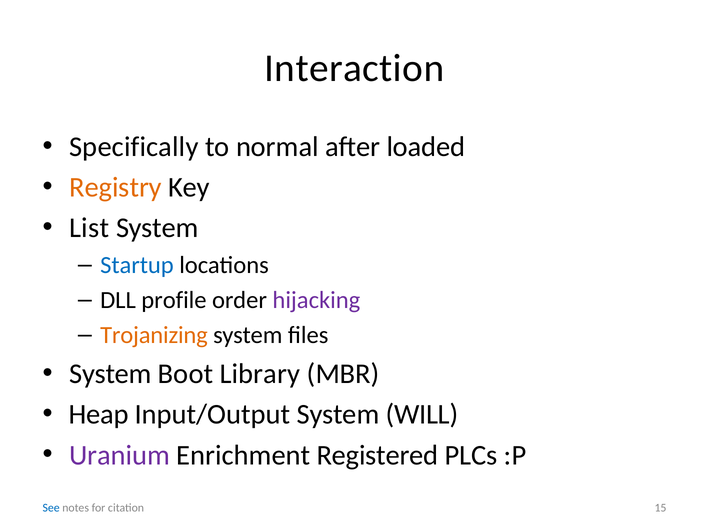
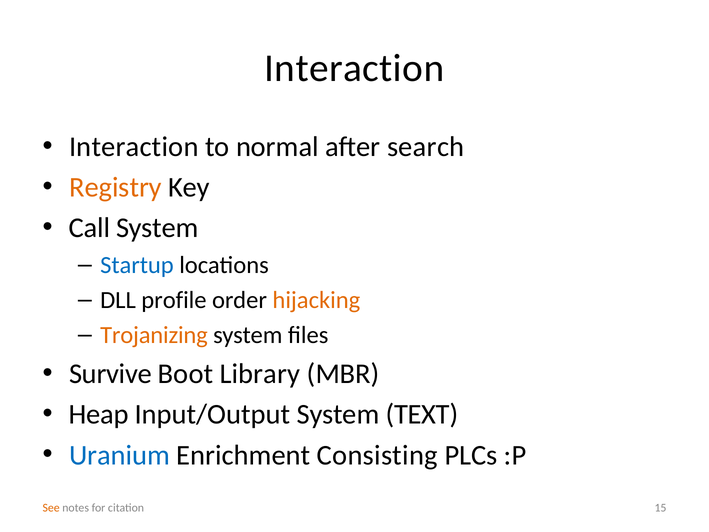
Specifically at (134, 147): Specifically -> Interaction
loaded: loaded -> search
List: List -> Call
hijacking colour: purple -> orange
System at (110, 374): System -> Survive
WILL: WILL -> TEXT
Uranium colour: purple -> blue
Registered: Registered -> Consisting
See colour: blue -> orange
